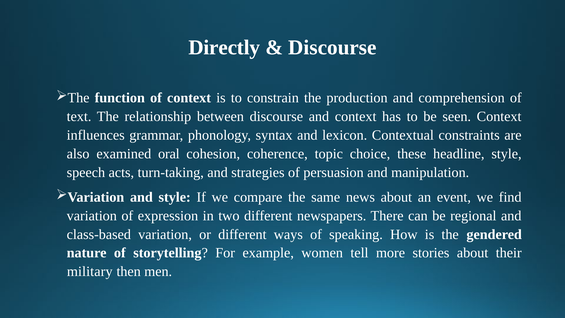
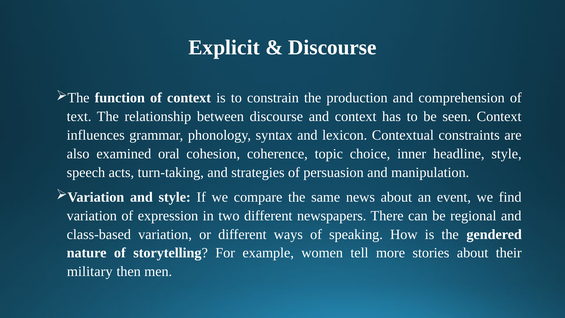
Directly: Directly -> Explicit
these: these -> inner
